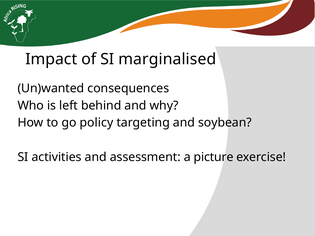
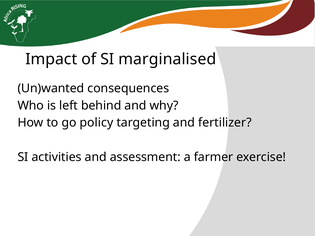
soybean: soybean -> fertilizer
picture: picture -> farmer
